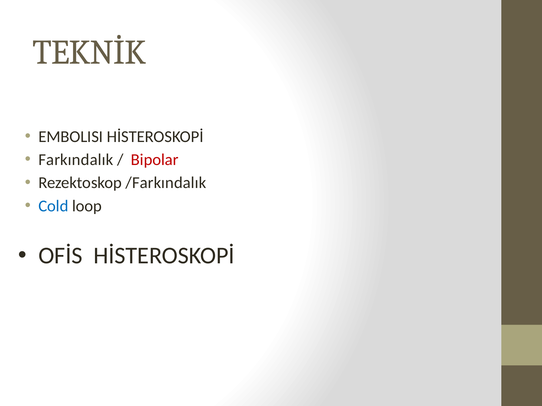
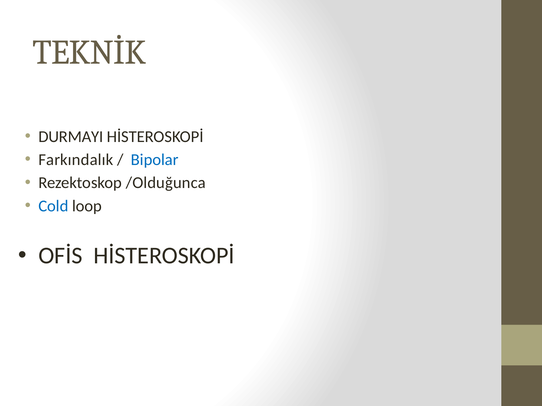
EMBOLISI: EMBOLISI -> DURMAYI
Bipolar colour: red -> blue
/Farkındalık: /Farkındalık -> /Olduğunca
